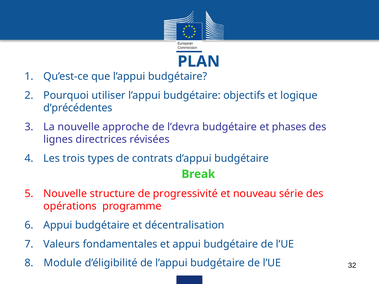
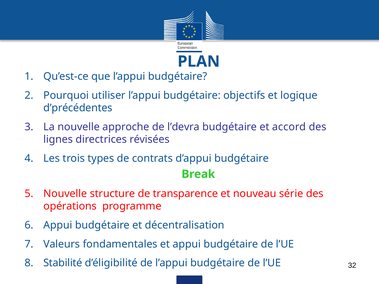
phases: phases -> accord
progressivité: progressivité -> transparence
Module: Module -> Stabilité
